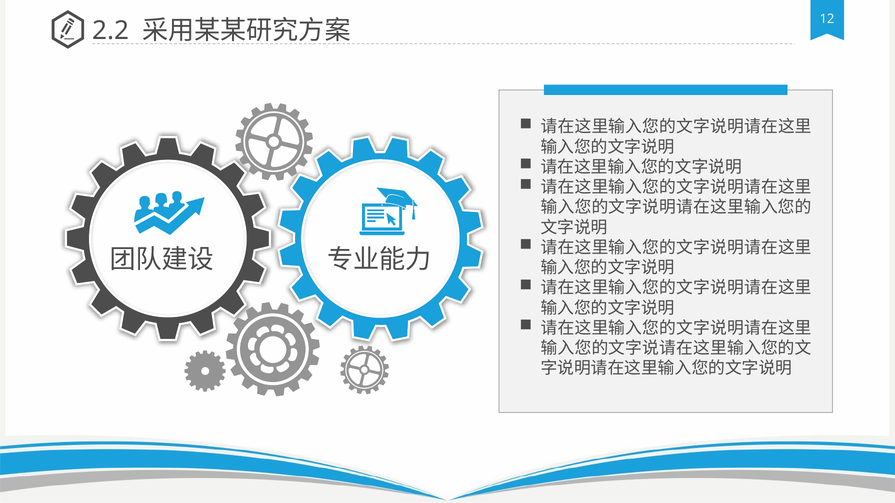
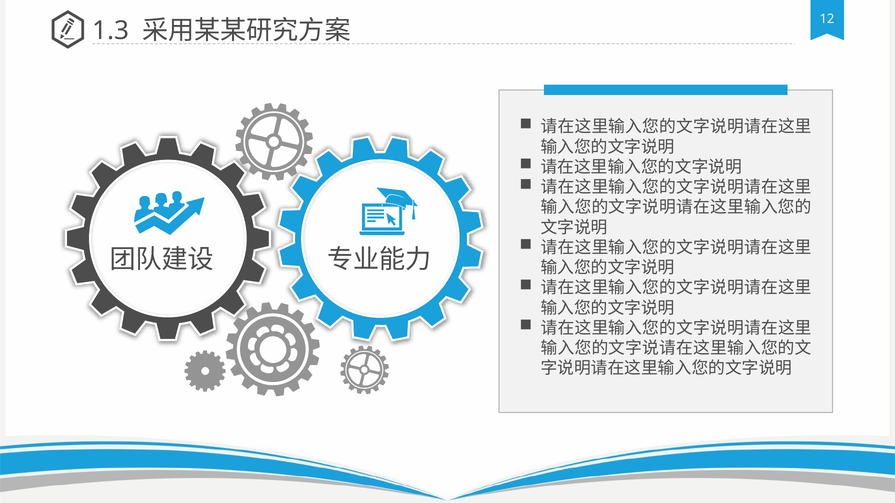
2.2: 2.2 -> 1.3
